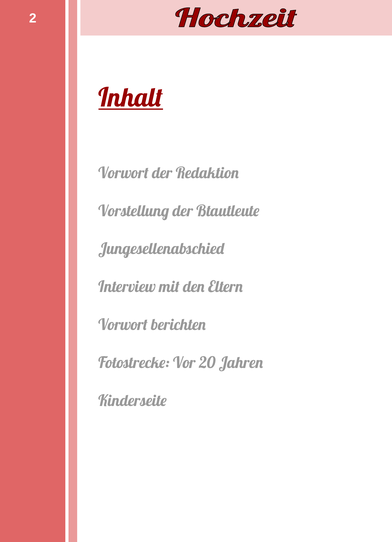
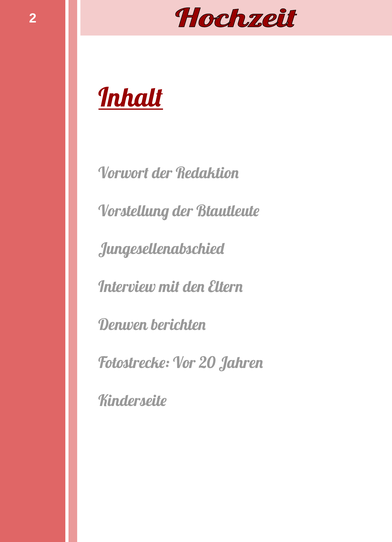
Vorwort at (123, 325): Vorwort -> Denwen
